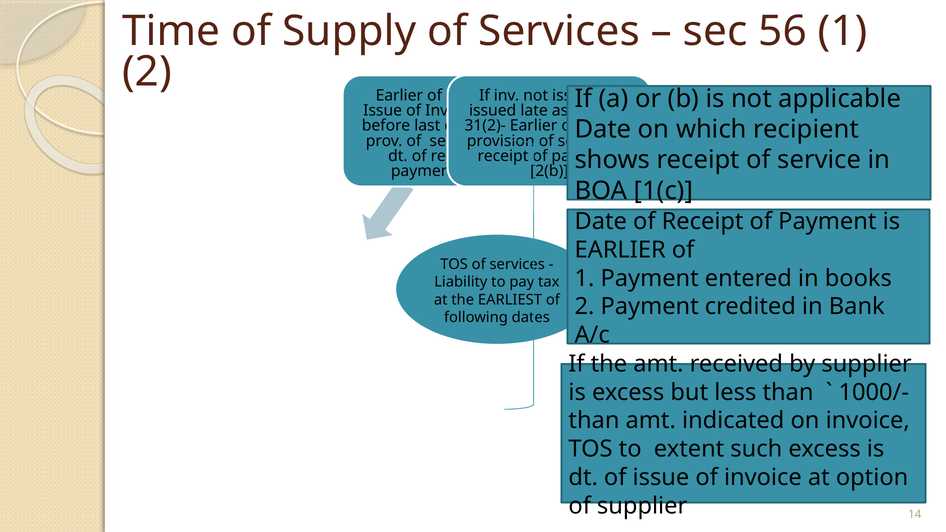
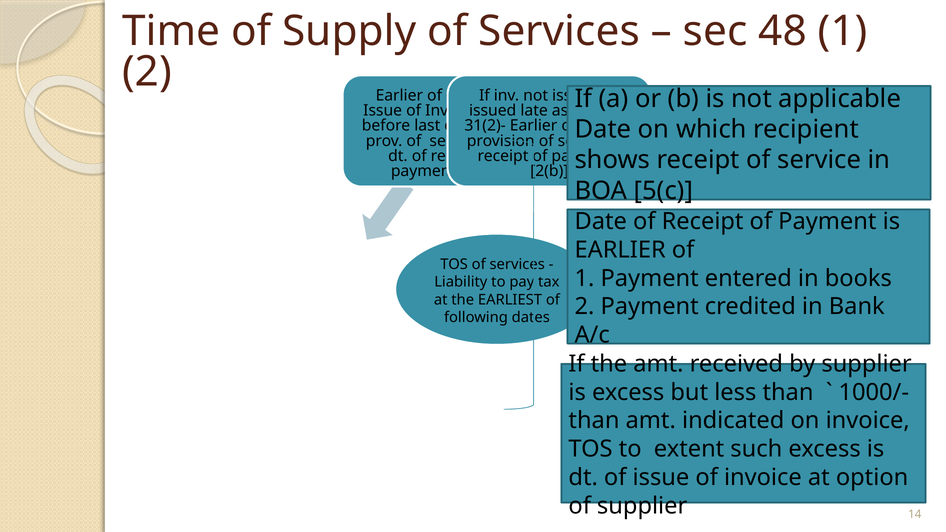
56: 56 -> 48
1(c: 1(c -> 5(c
